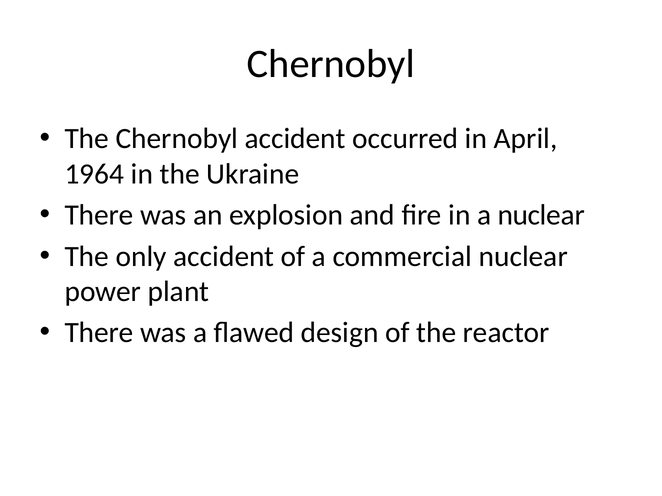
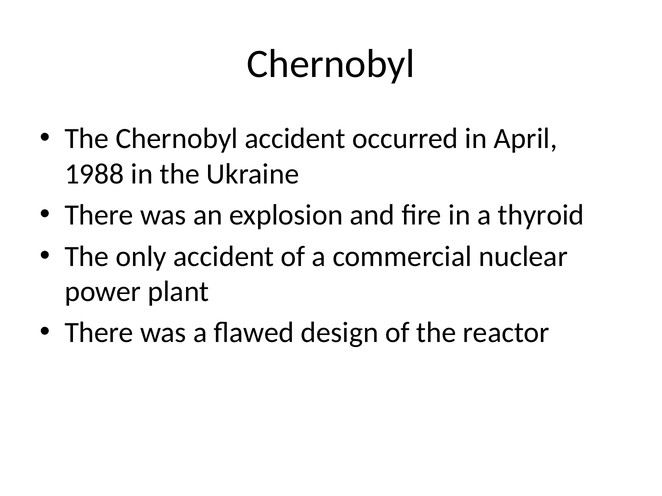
1964: 1964 -> 1988
a nuclear: nuclear -> thyroid
